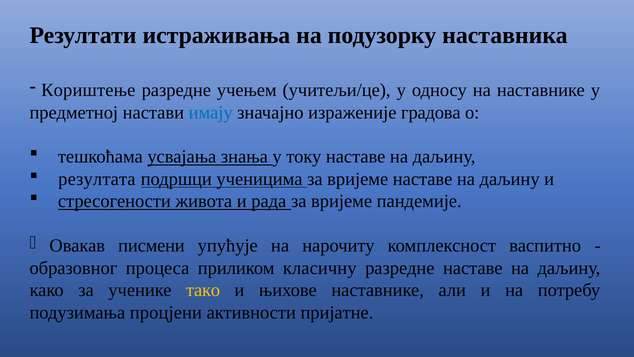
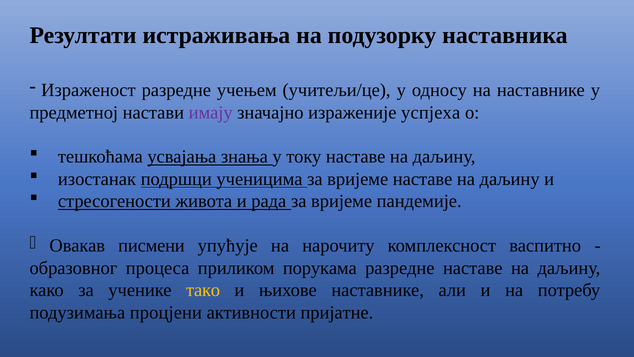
Кориштење: Кориштење -> Израженост
имају colour: blue -> purple
градова: градова -> успјеха
резултата: резултата -> изостанак
класичну: класичну -> порукама
